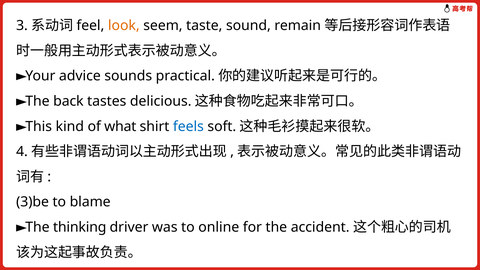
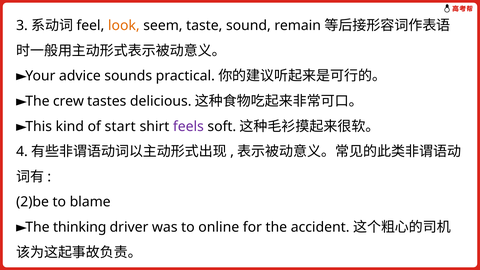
back: back -> crew
what: what -> start
feels colour: blue -> purple
3)be: 3)be -> 2)be
